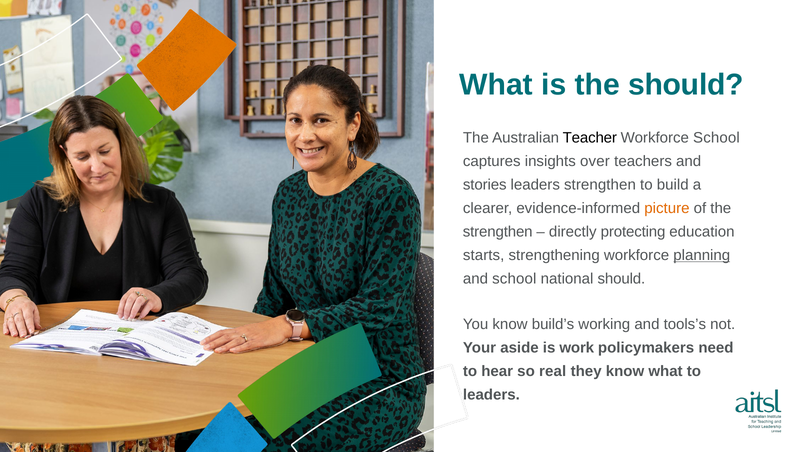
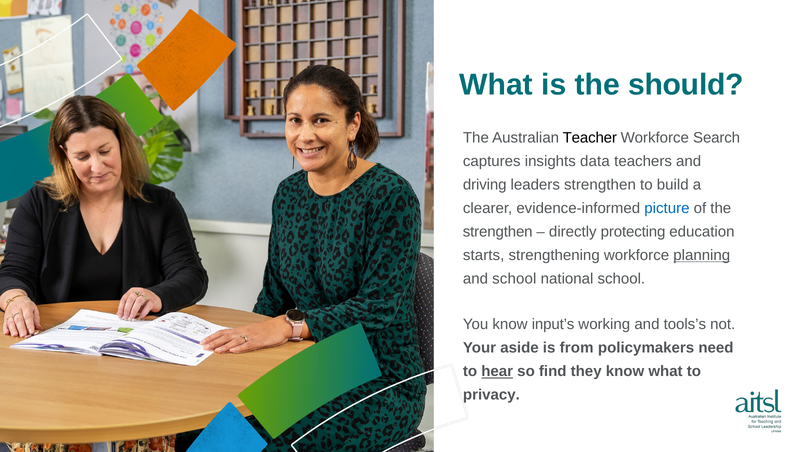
Workforce School: School -> Search
over: over -> data
stories: stories -> driving
picture colour: orange -> blue
national should: should -> school
build’s: build’s -> input’s
work: work -> from
hear underline: none -> present
real: real -> find
leaders at (491, 395): leaders -> privacy
